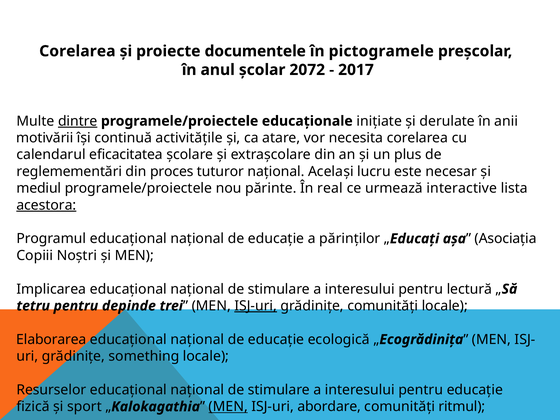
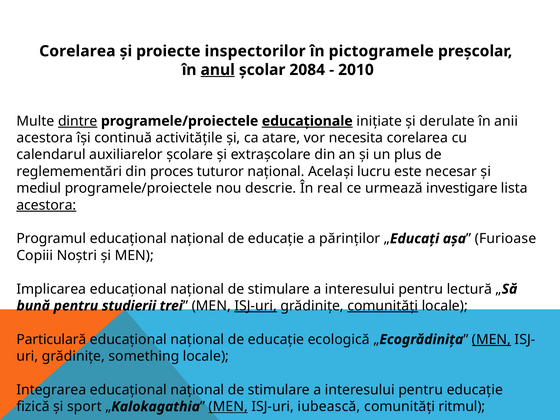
documentele: documentele -> inspectorilor
anul underline: none -> present
2072: 2072 -> 2084
2017: 2017 -> 2010
educaționale underline: none -> present
motivării at (45, 138): motivării -> acestora
eficacitatea: eficacitatea -> auxiliarelor
părinte: părinte -> descrie
interactive: interactive -> investigare
Asociaţia: Asociaţia -> Furioase
tetru: tetru -> bună
depinde: depinde -> studierii
comunităţi at (383, 306) underline: none -> present
Elaborarea: Elaborarea -> Particulară
MEN at (491, 339) underline: none -> present
Resurselor: Resurselor -> Integrarea
abordare: abordare -> iubească
